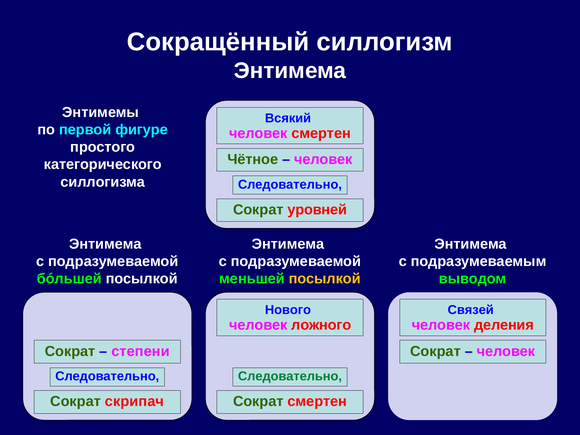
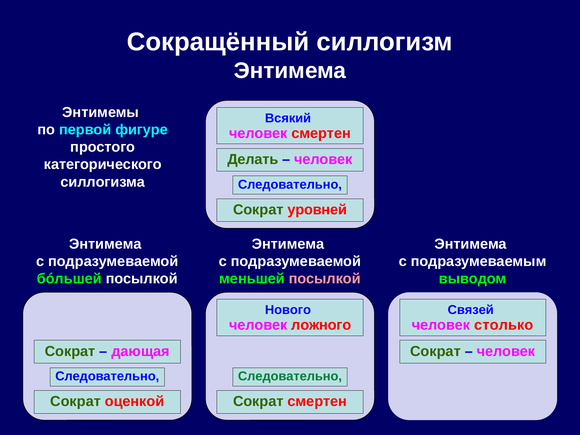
Чётное: Чётное -> Делать
посылкой at (325, 279) colour: yellow -> pink
деления: деления -> столько
степени: степени -> дающая
скрипач: скрипач -> оценкой
